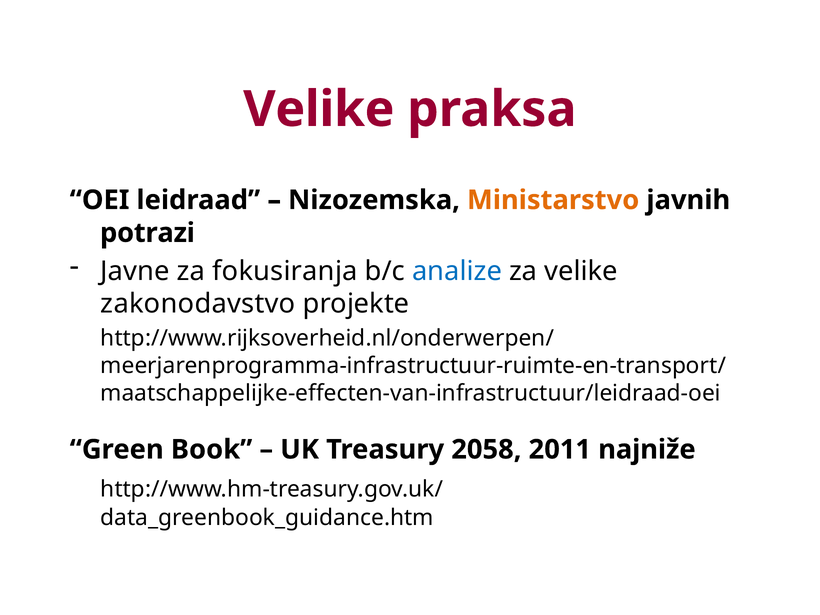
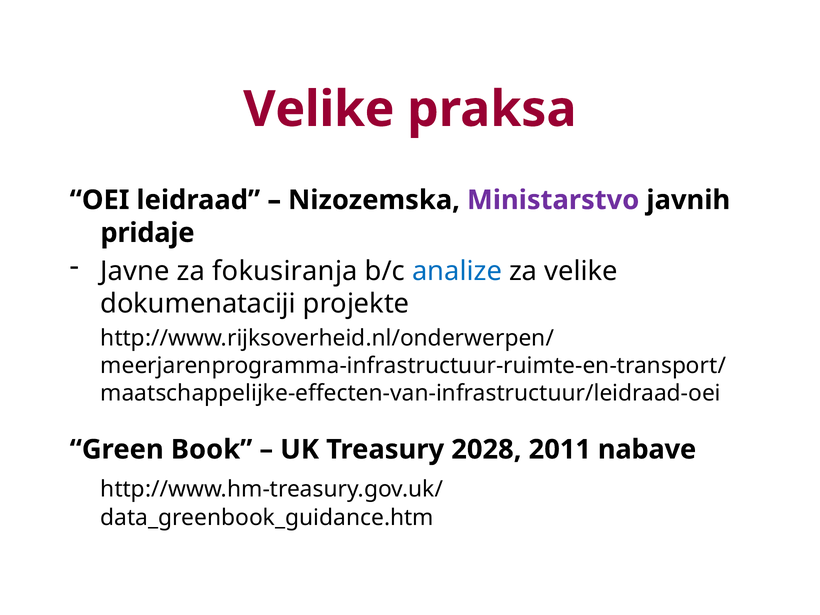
Ministarstvo colour: orange -> purple
potrazi: potrazi -> pridaje
zakonodavstvo: zakonodavstvo -> dokumenataciji
2058: 2058 -> 2028
najniže: najniže -> nabave
